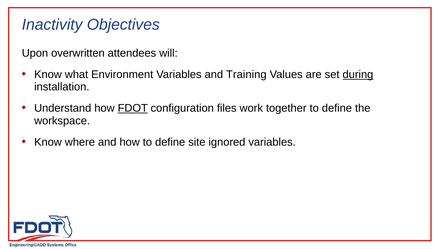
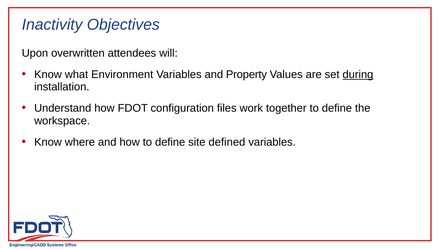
Training: Training -> Property
FDOT underline: present -> none
ignored: ignored -> defined
